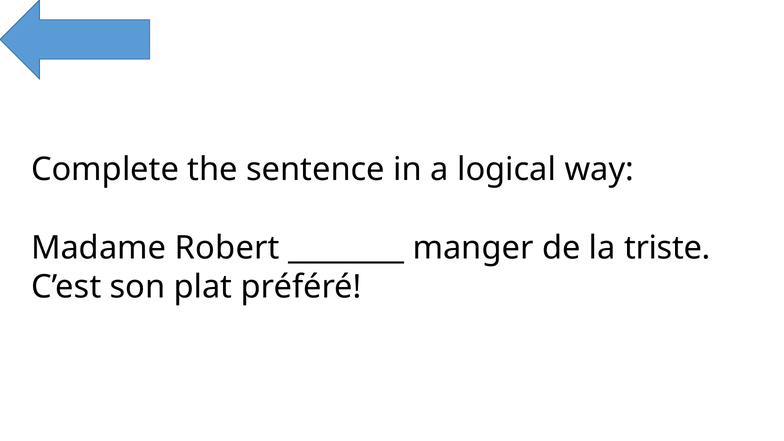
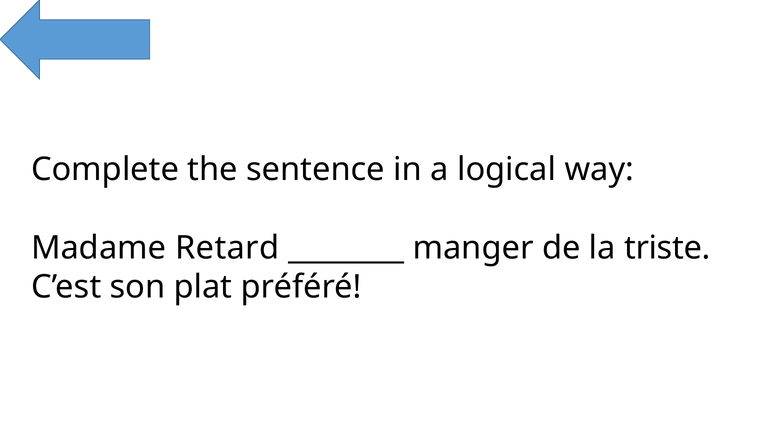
Robert: Robert -> Retard
